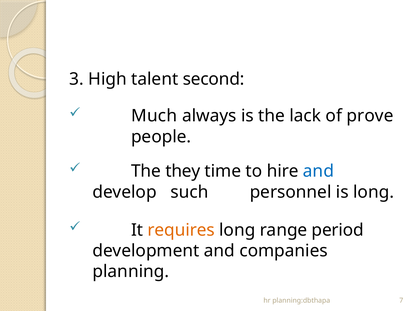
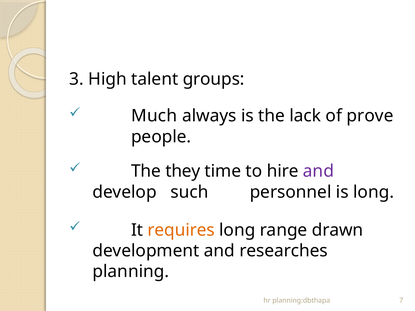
second: second -> groups
and at (318, 171) colour: blue -> purple
period: period -> drawn
companies: companies -> researches
